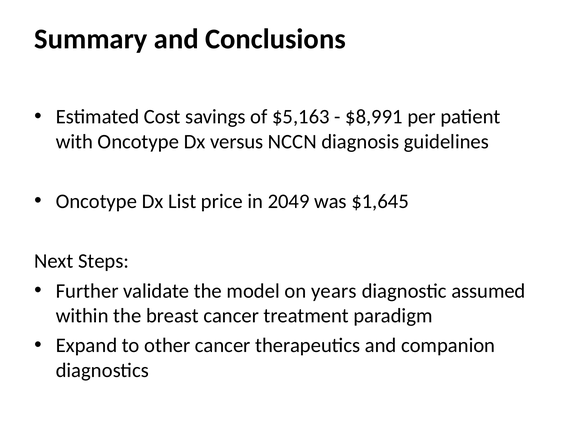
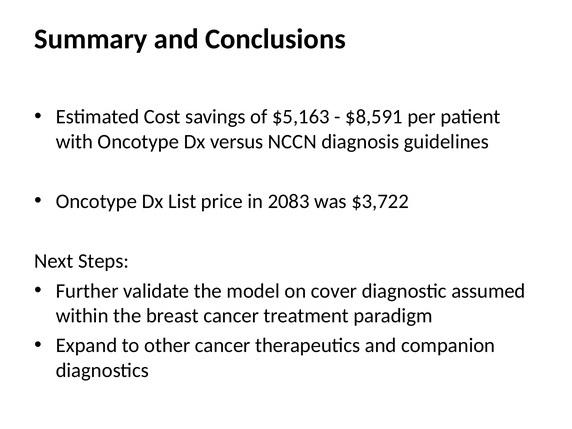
$8,991: $8,991 -> $8,591
2049: 2049 -> 2083
$1,645: $1,645 -> $3,722
years: years -> cover
